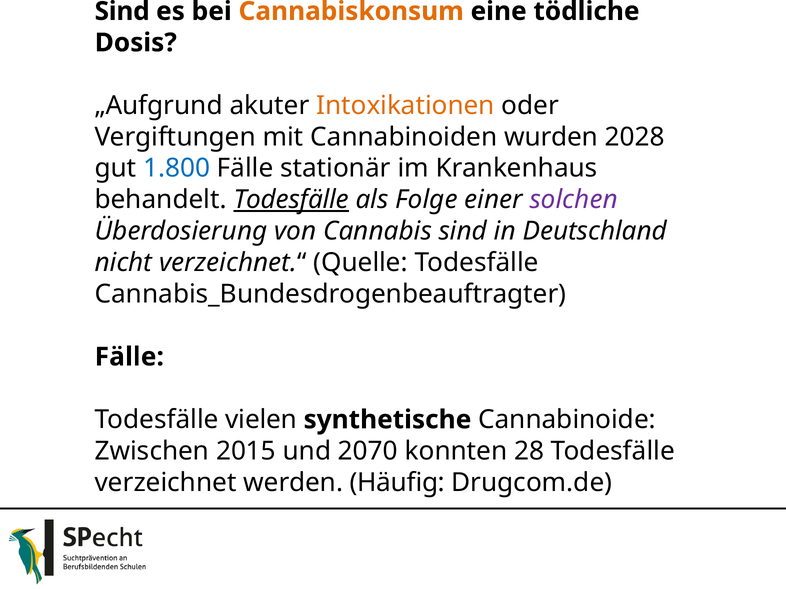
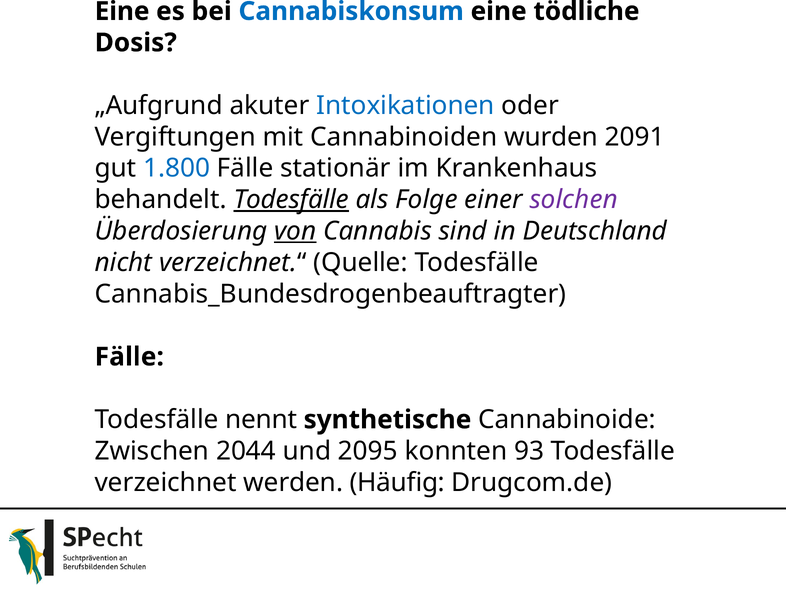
Sind at (122, 11): Sind -> Eine
Cannabiskonsum colour: orange -> blue
Intoxikationen colour: orange -> blue
2028: 2028 -> 2091
von underline: none -> present
vielen: vielen -> nennt
2015: 2015 -> 2044
2070: 2070 -> 2095
28: 28 -> 93
